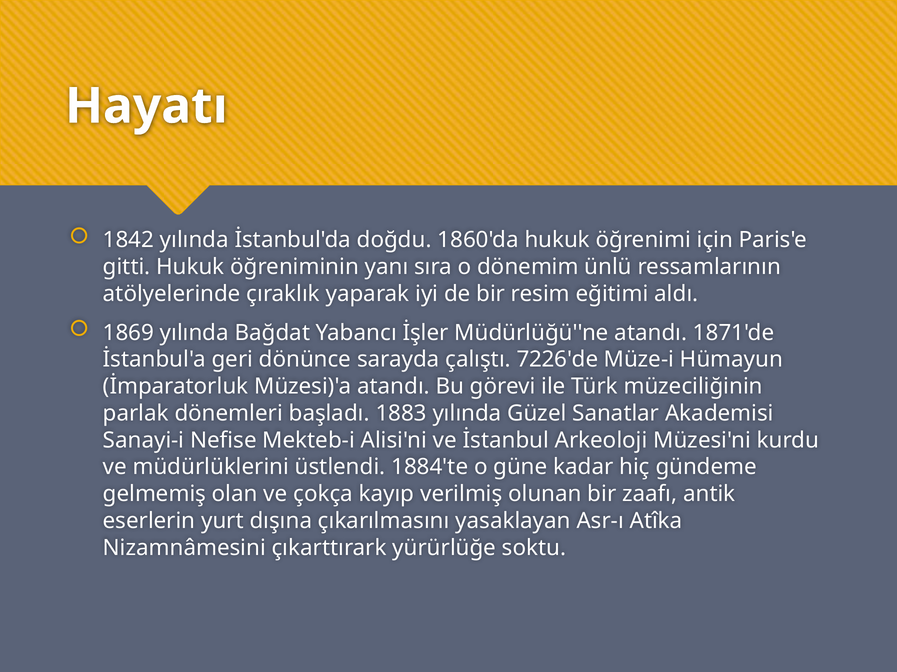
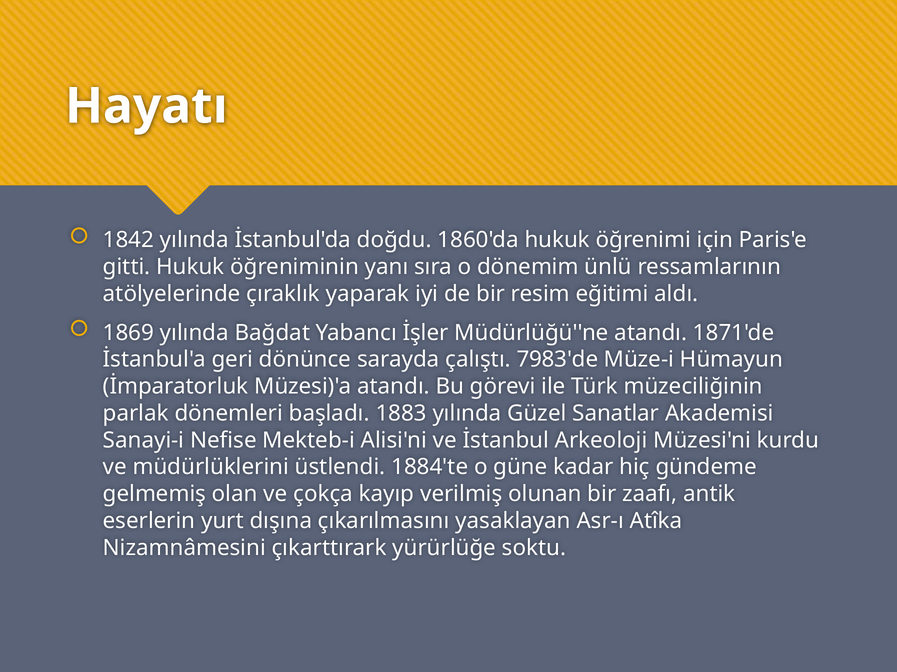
7226'de: 7226'de -> 7983'de
